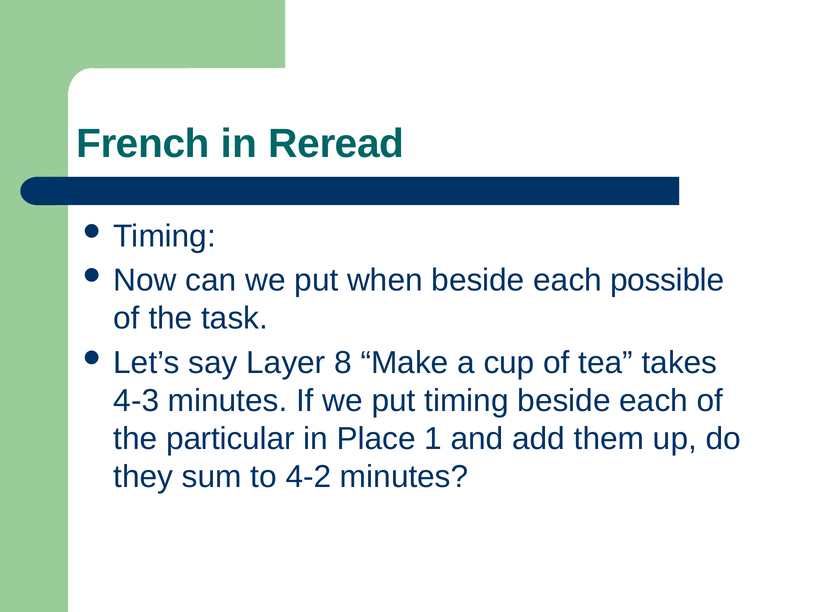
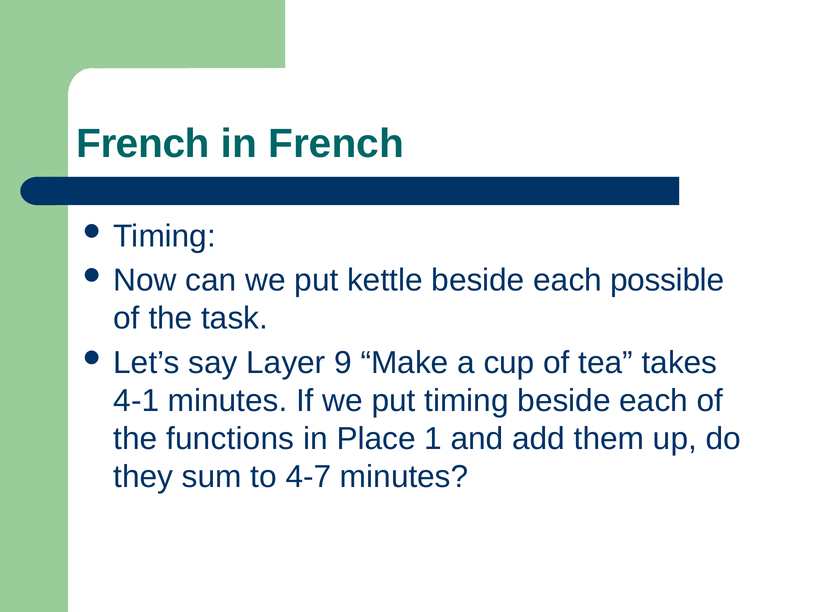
in Reread: Reread -> French
when: when -> kettle
8: 8 -> 9
4-3: 4-3 -> 4-1
particular: particular -> functions
4-2: 4-2 -> 4-7
